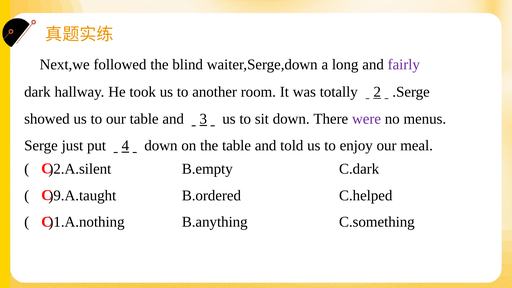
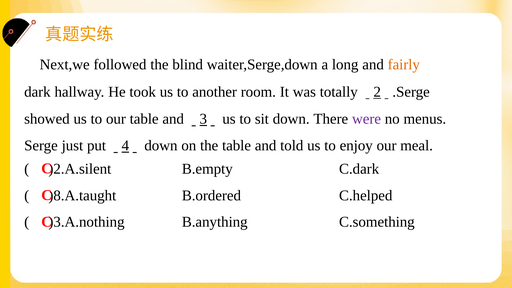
fairly colour: purple -> orange
)9.A.taught: )9.A.taught -> )8.A.taught
)1.A.nothing: )1.A.nothing -> )3.A.nothing
